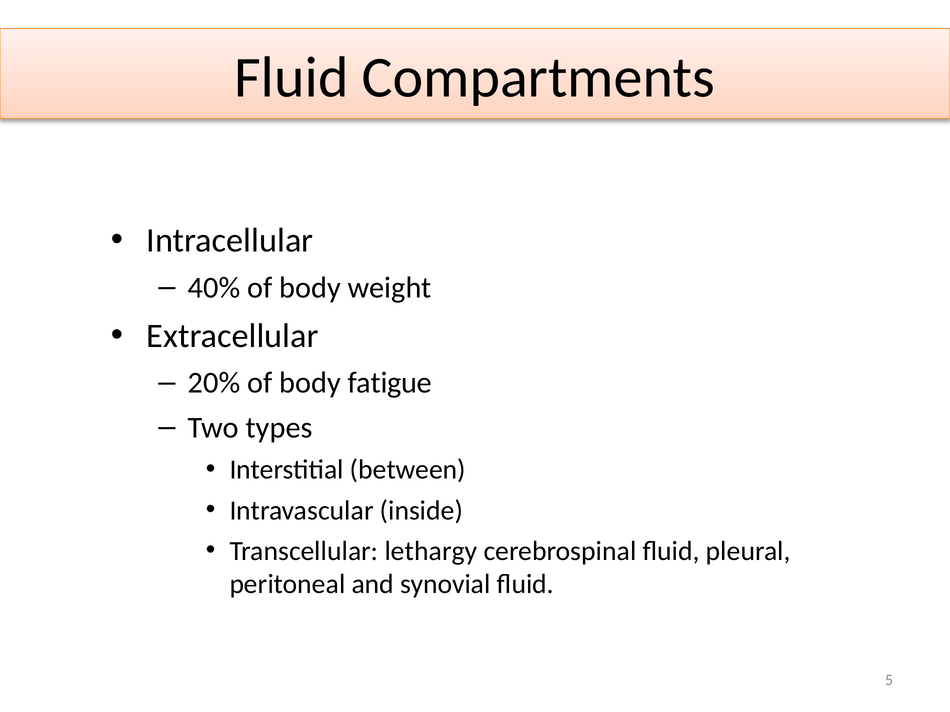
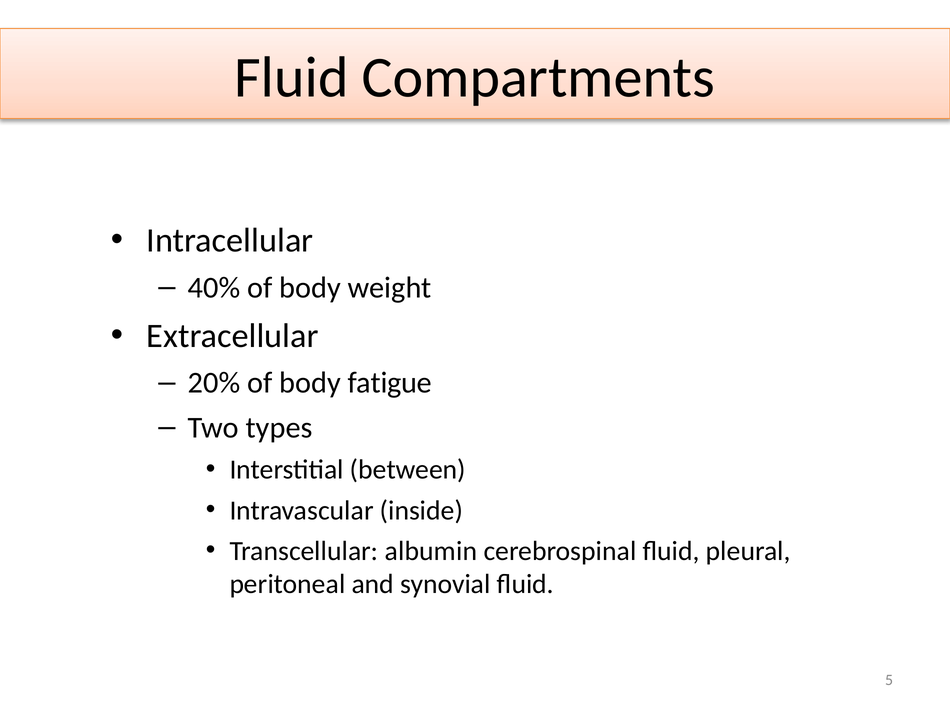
lethargy: lethargy -> albumin
